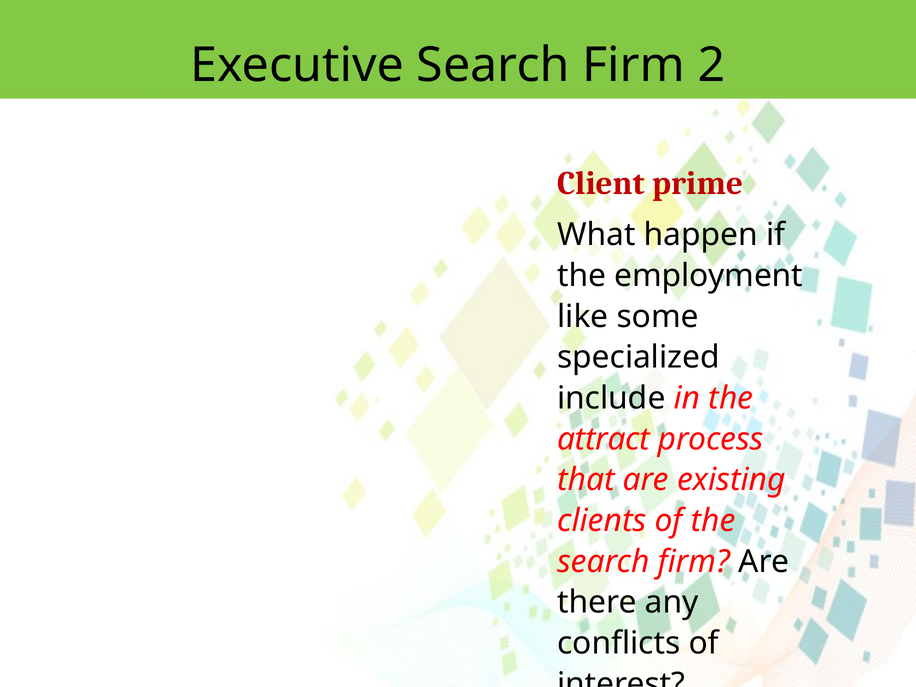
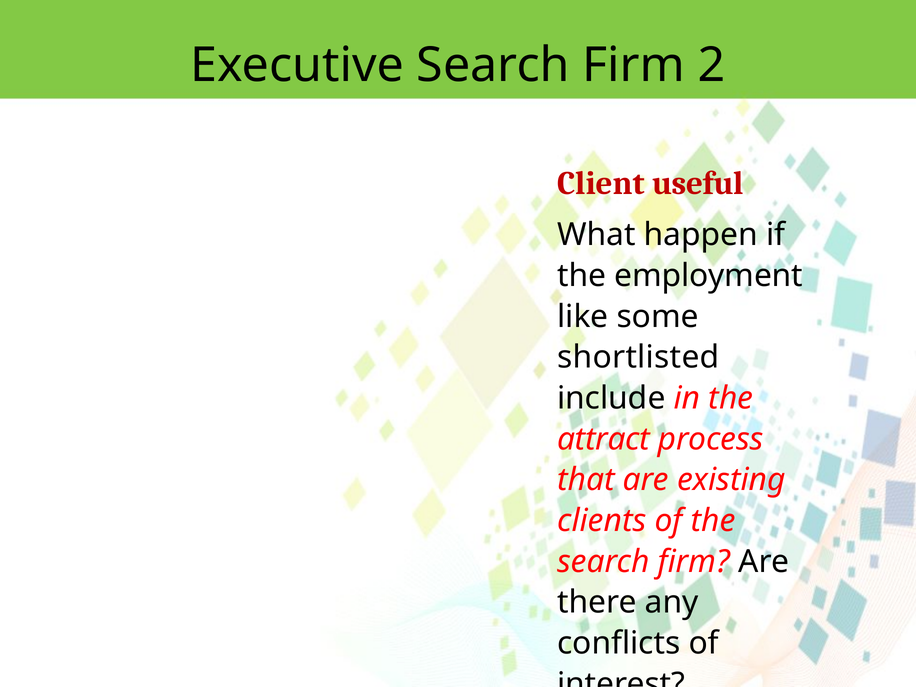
prime: prime -> useful
specialized: specialized -> shortlisted
